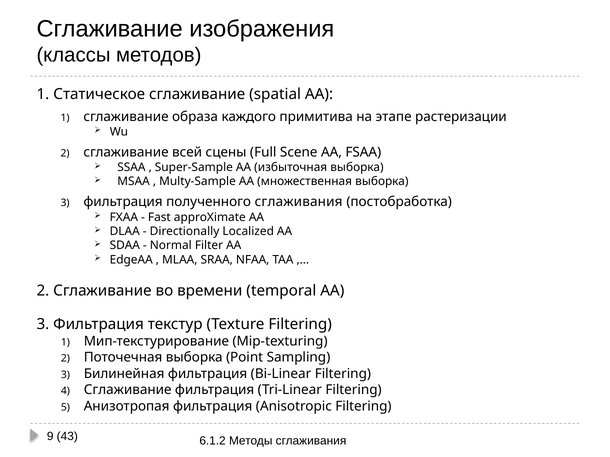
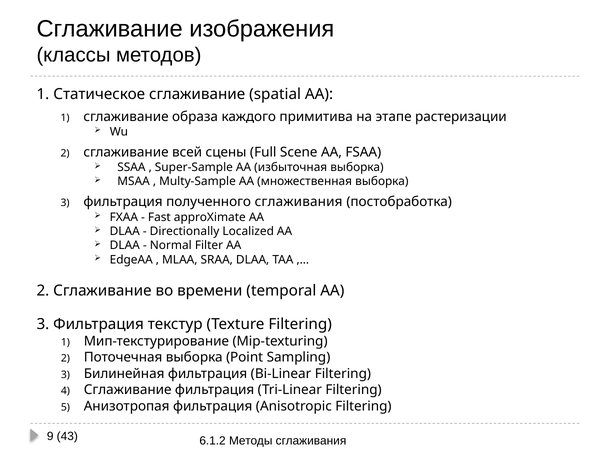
SDAA at (125, 246): SDAA -> DLAA
SRAA NFAA: NFAA -> DLAA
